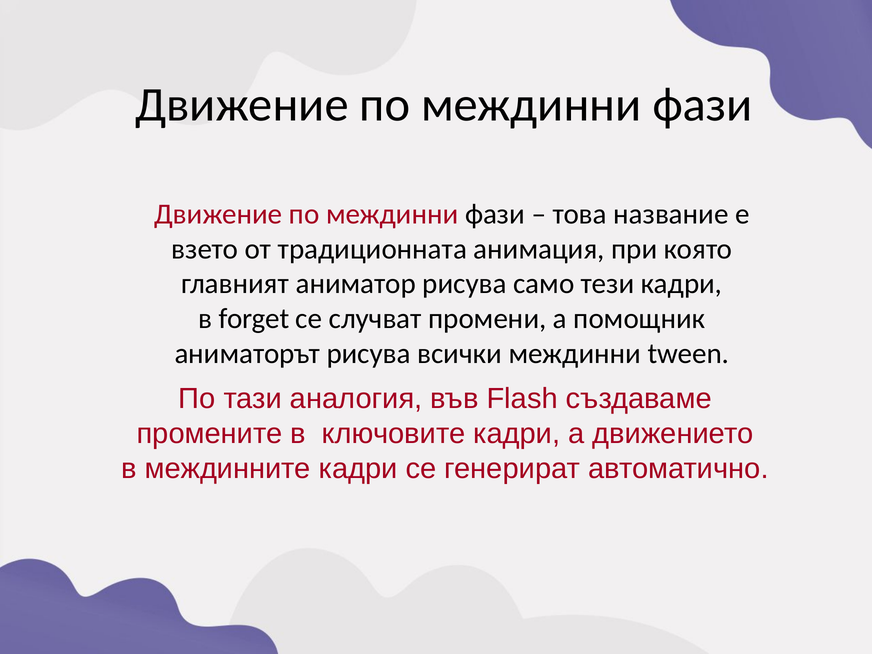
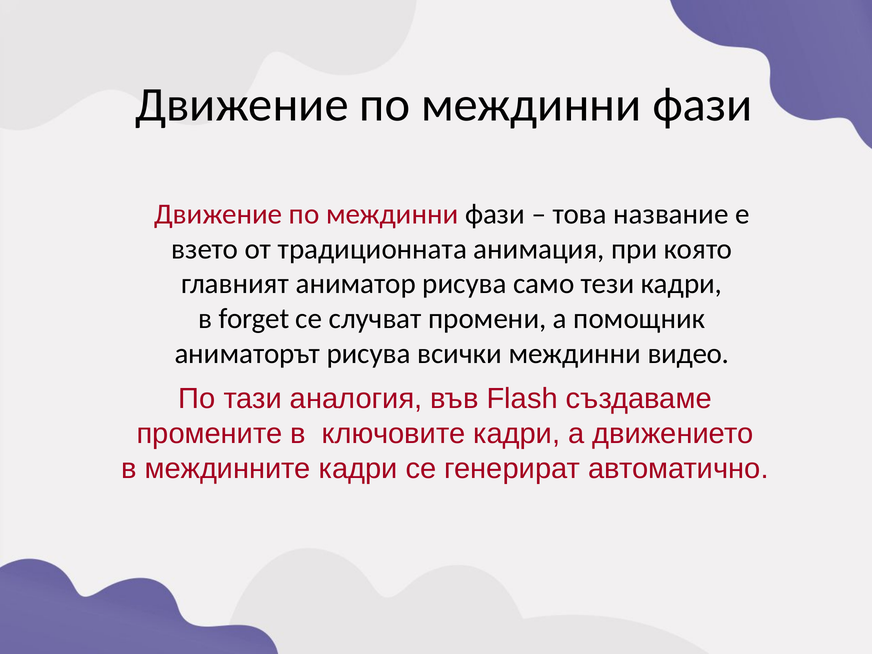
tween: tween -> видео
